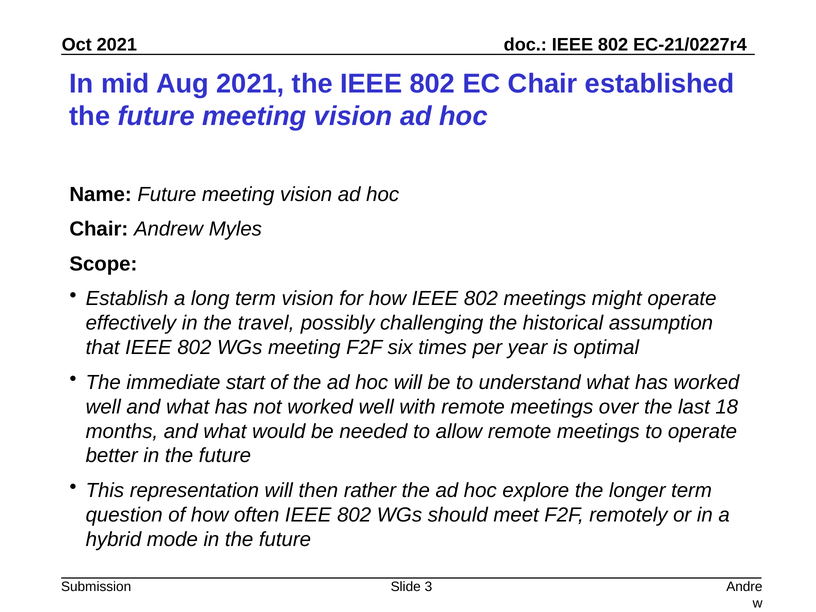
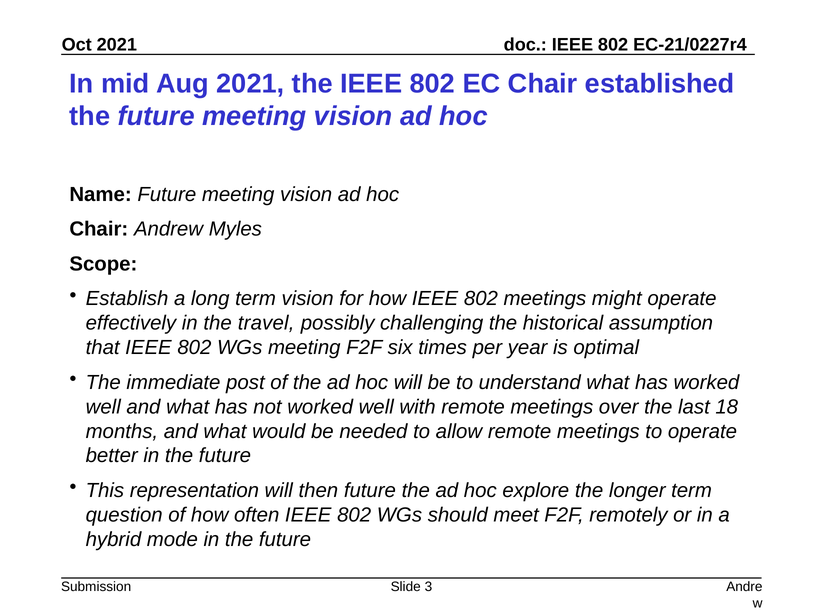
start: start -> post
then rather: rather -> future
